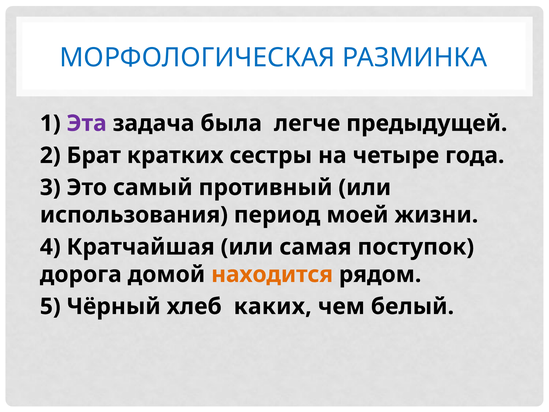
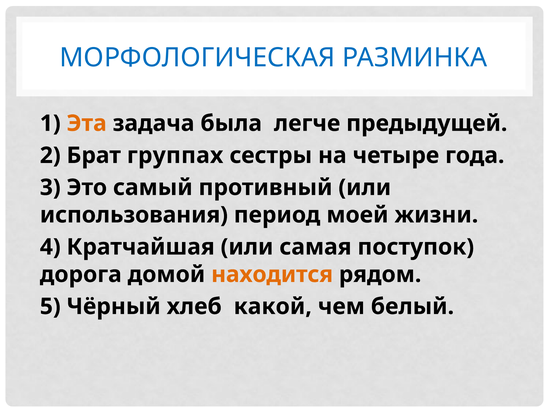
Эта colour: purple -> orange
кратких: кратких -> группах
каких: каких -> какой
